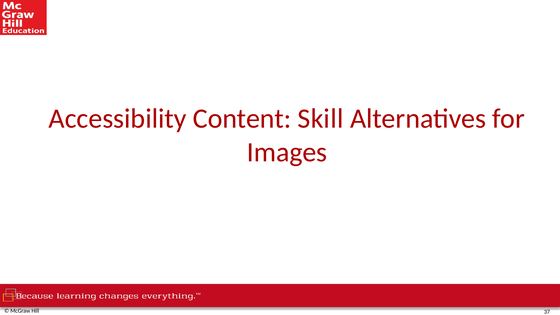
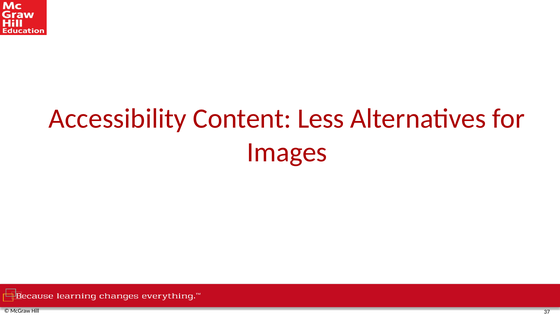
Skill: Skill -> Less
